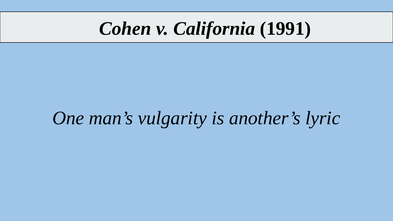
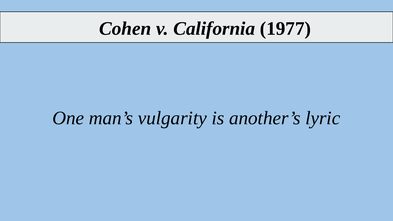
1991: 1991 -> 1977
